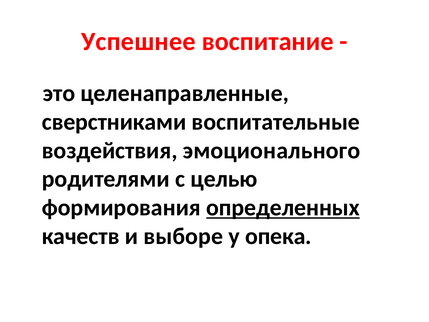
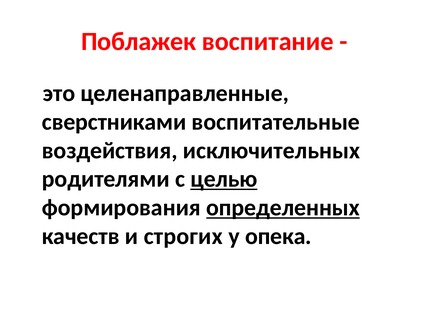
Успешнее: Успешнее -> Поблажек
эмоционального: эмоционального -> исключительных
целью underline: none -> present
выборе: выборе -> строгих
